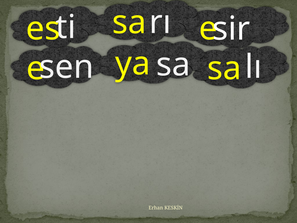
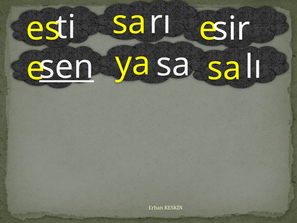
sen underline: none -> present
